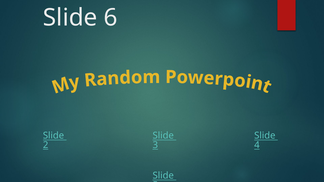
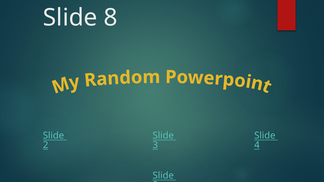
6: 6 -> 8
